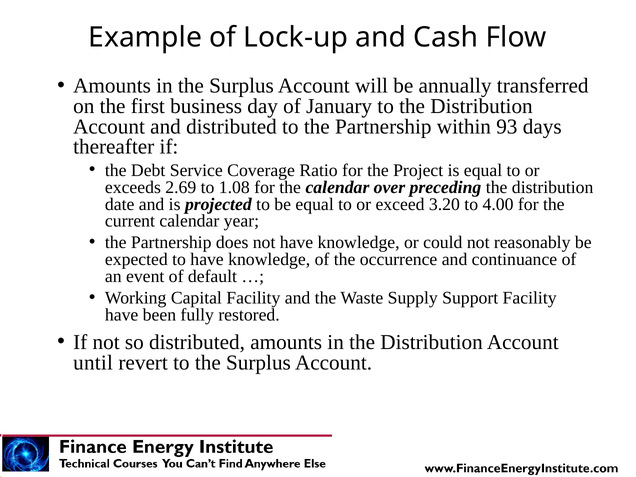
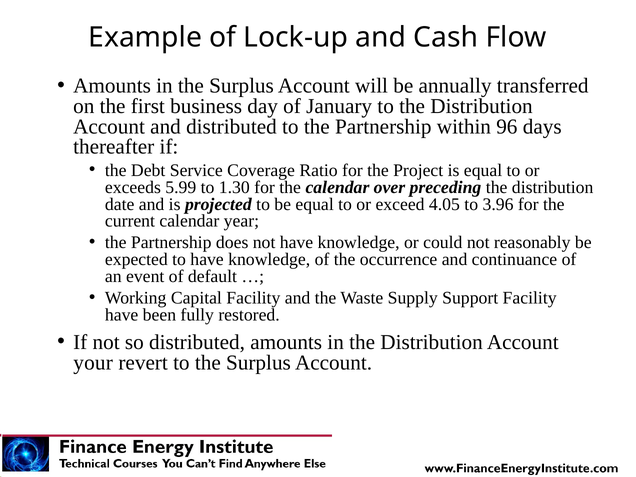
93: 93 -> 96
2.69: 2.69 -> 5.99
1.08: 1.08 -> 1.30
3.20: 3.20 -> 4.05
4.00: 4.00 -> 3.96
until: until -> your
